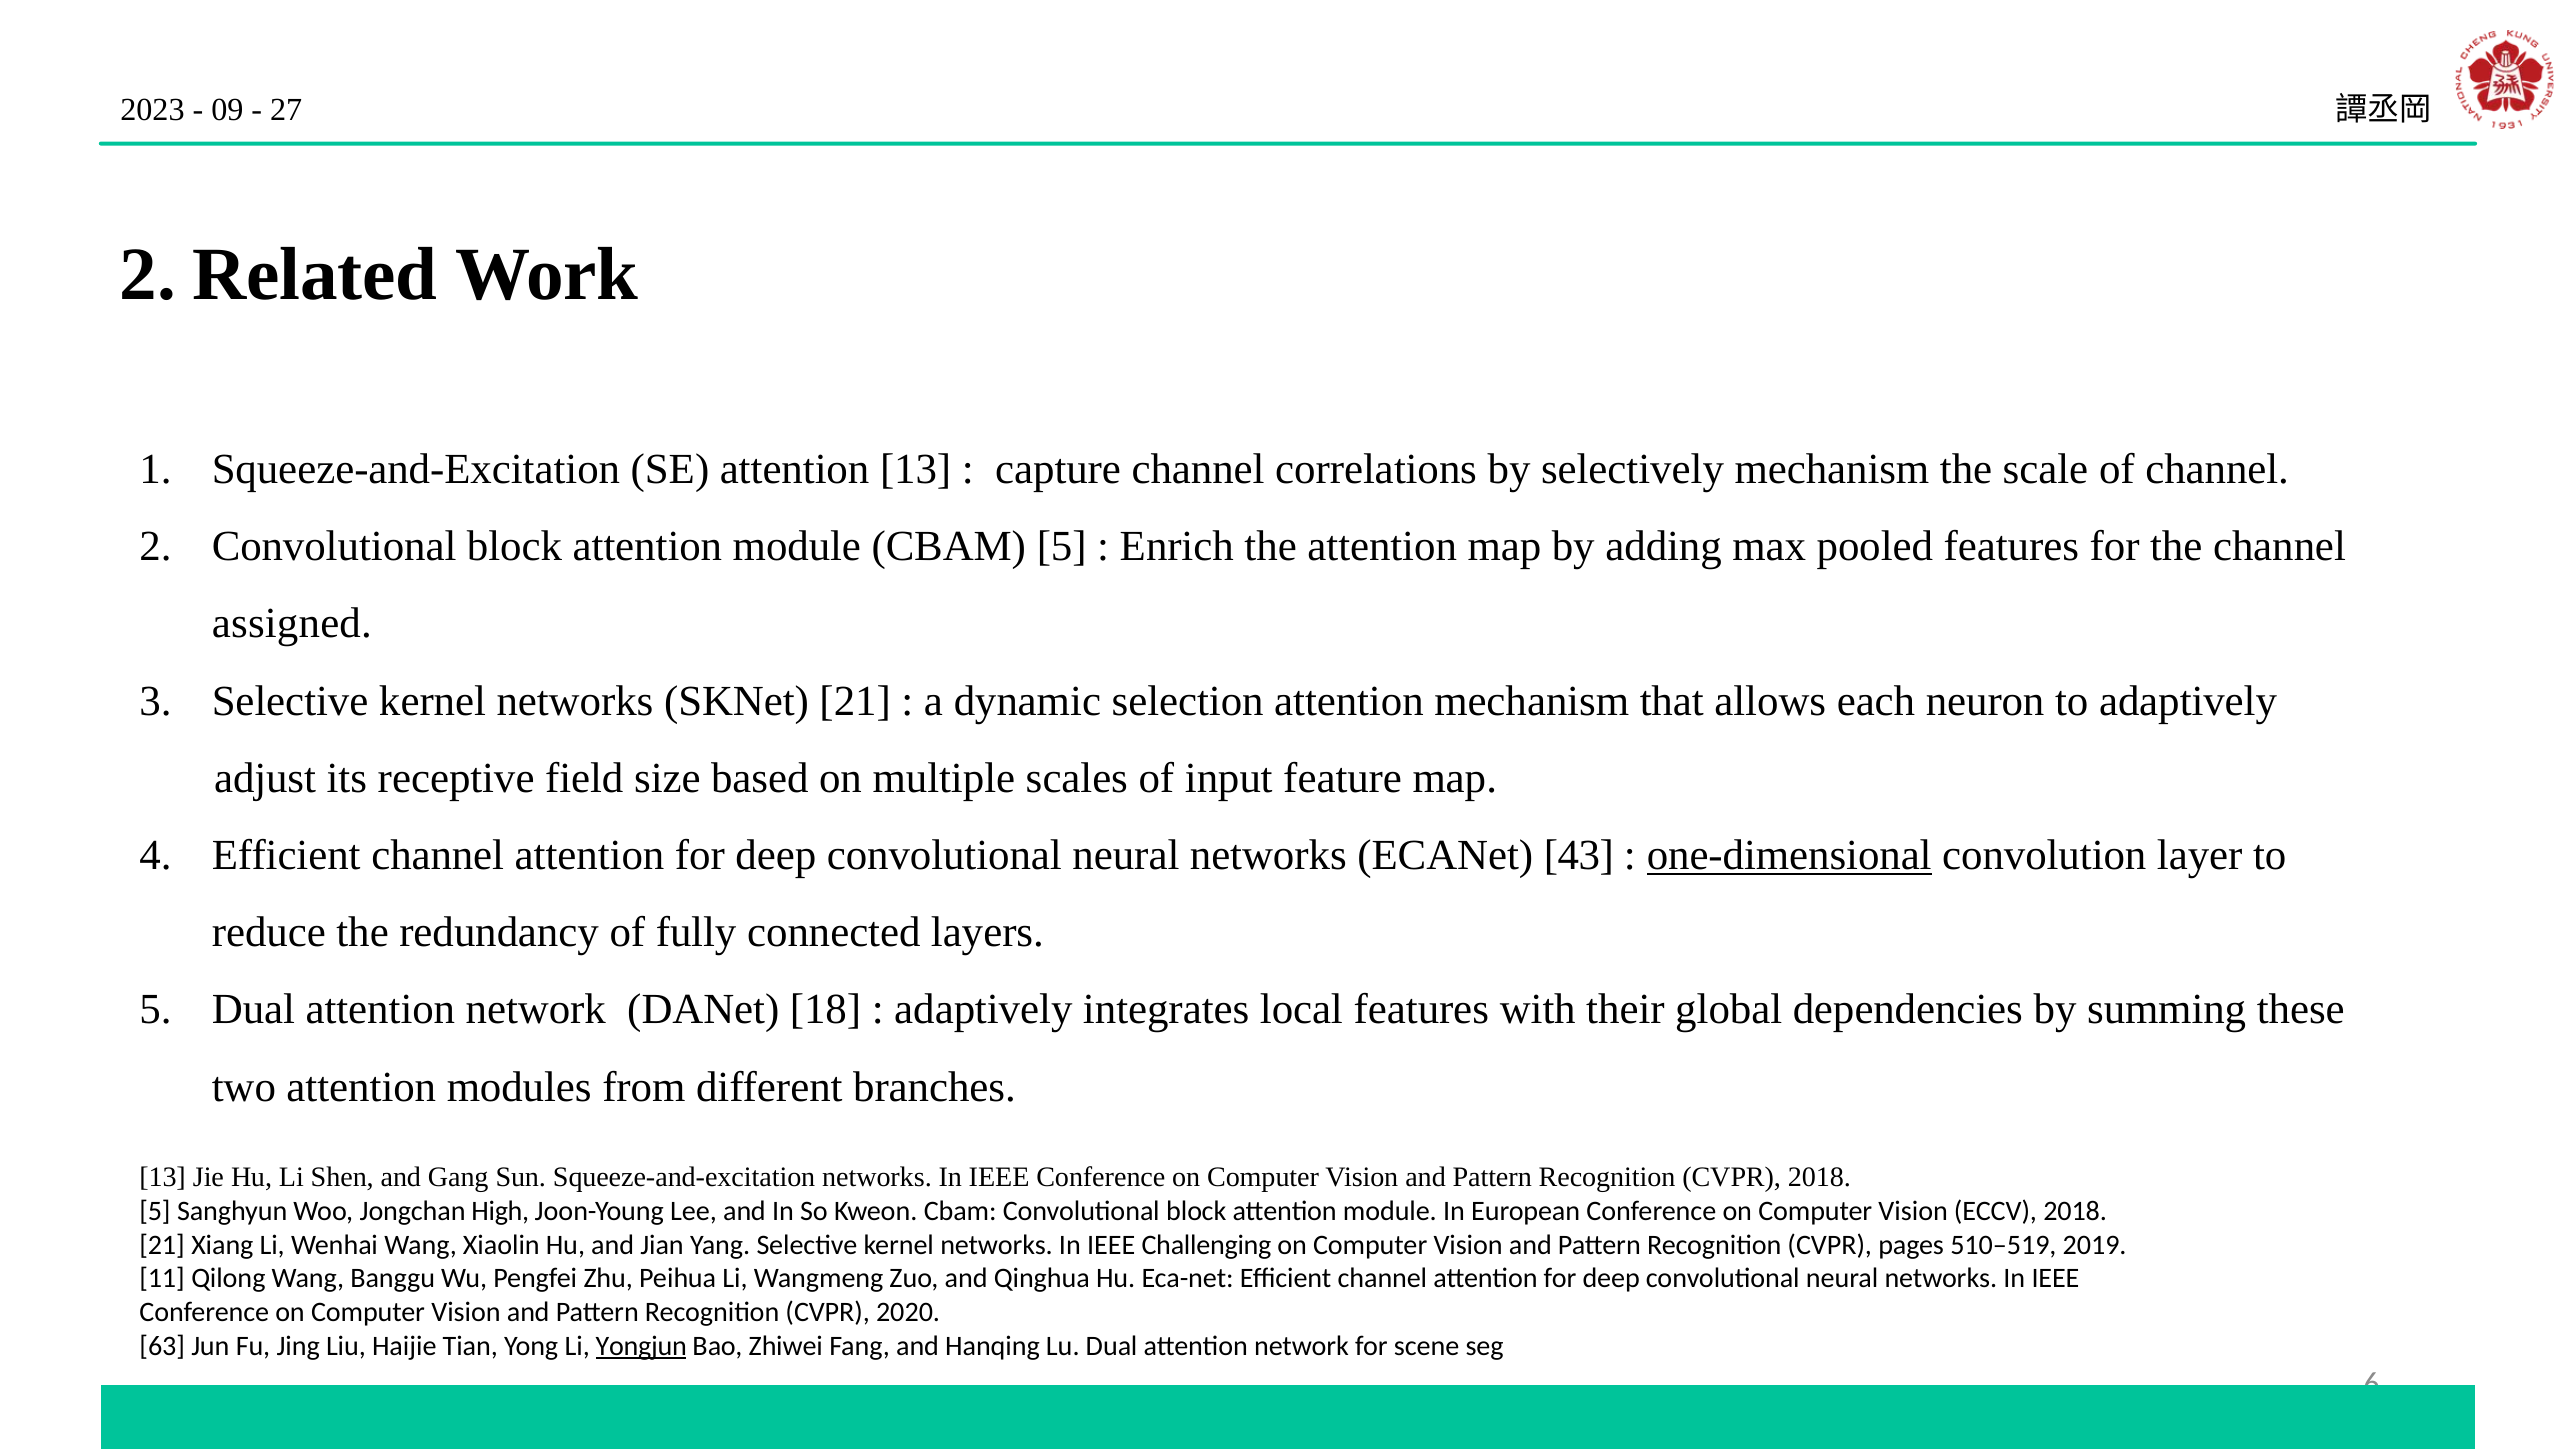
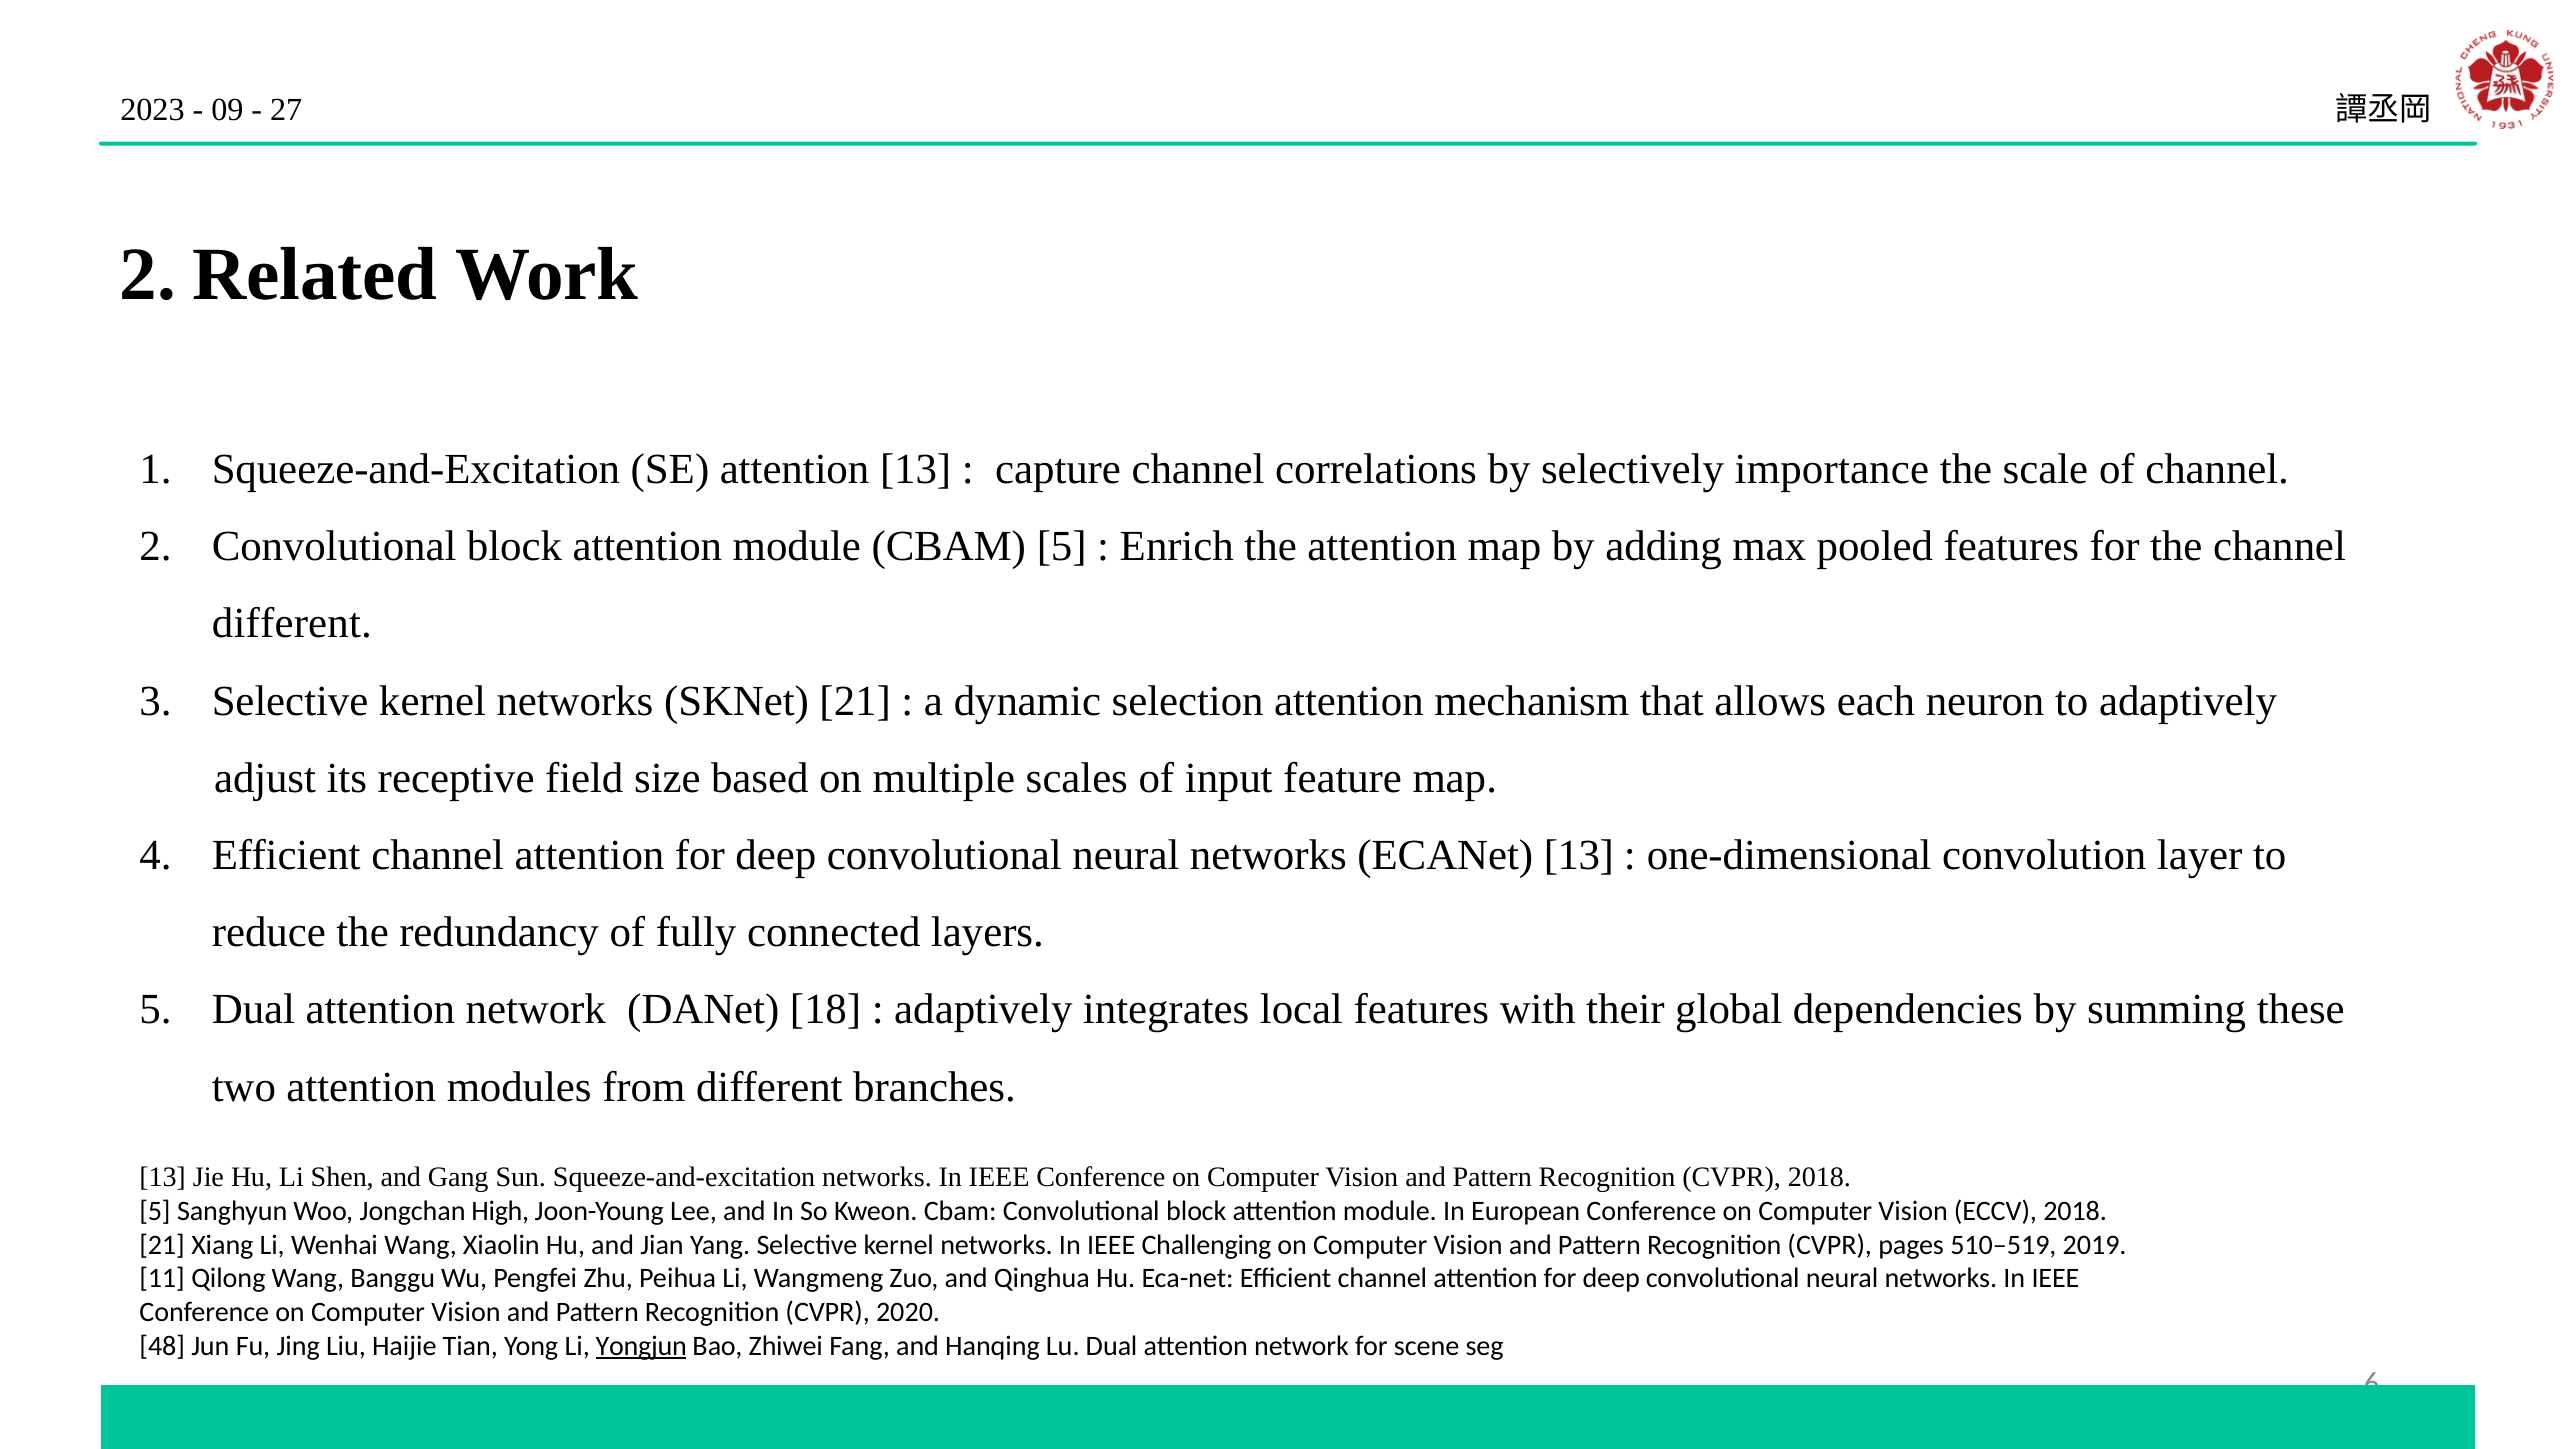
selectively mechanism: mechanism -> importance
assigned at (292, 624): assigned -> different
ECANet 43: 43 -> 13
one-dimensional underline: present -> none
63: 63 -> 48
